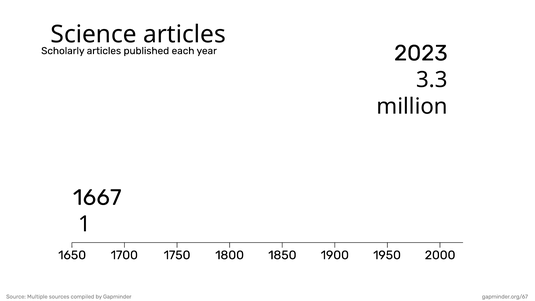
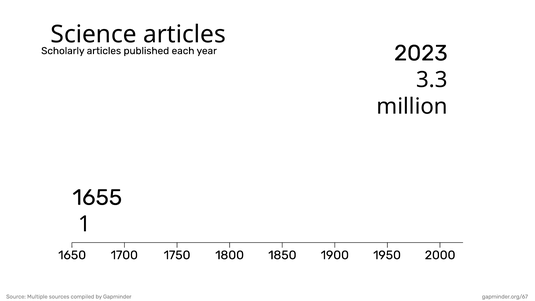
1667: 1667 -> 1655
